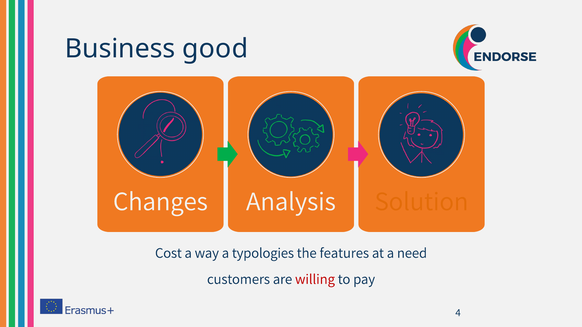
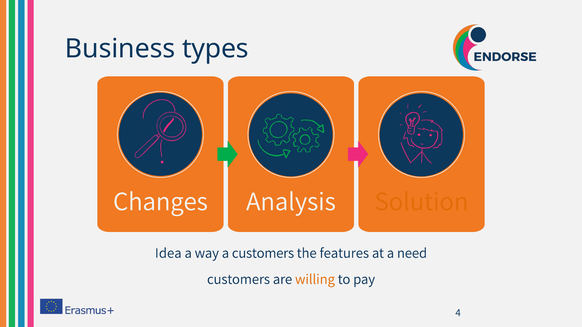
good: good -> types
Cost: Cost -> Idea
a typologies: typologies -> customers
willing colour: red -> orange
